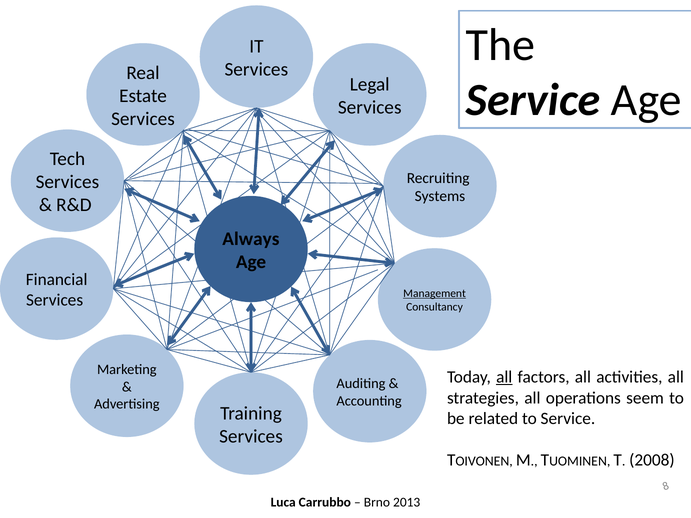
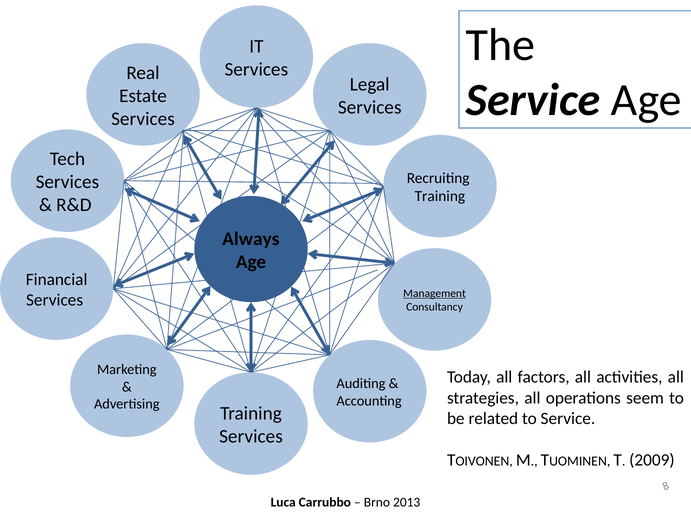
Systems at (440, 196): Systems -> Training
all at (504, 377) underline: present -> none
2008: 2008 -> 2009
